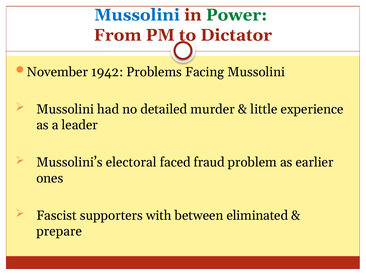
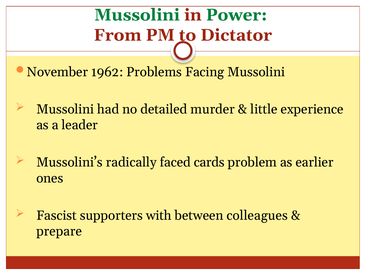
Mussolini at (137, 15) colour: blue -> green
1942: 1942 -> 1962
electoral: electoral -> radically
fraud: fraud -> cards
eliminated: eliminated -> colleagues
